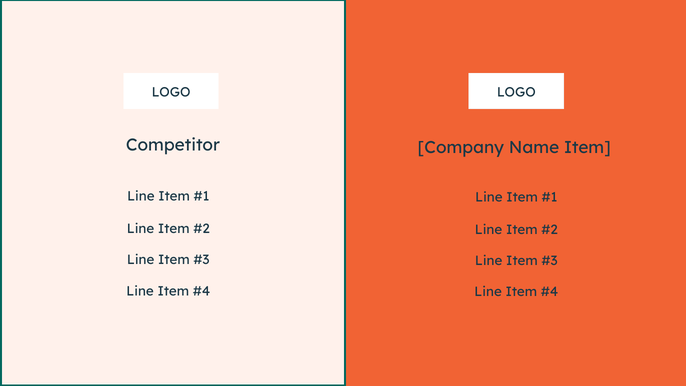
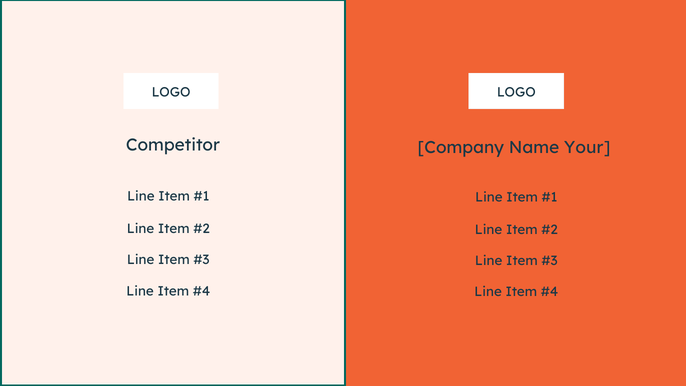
Name Item: Item -> Your
